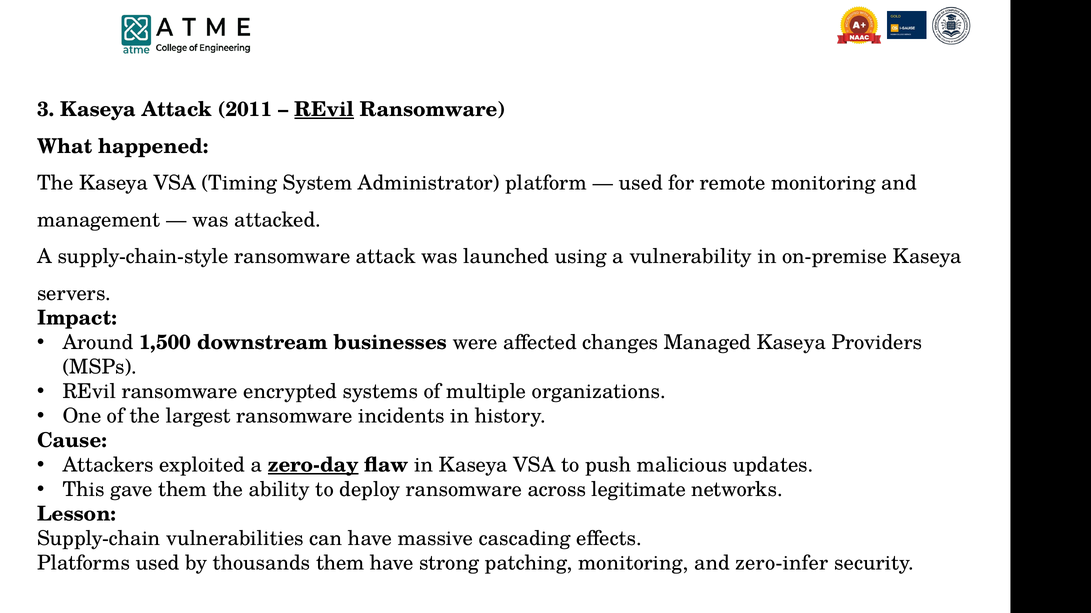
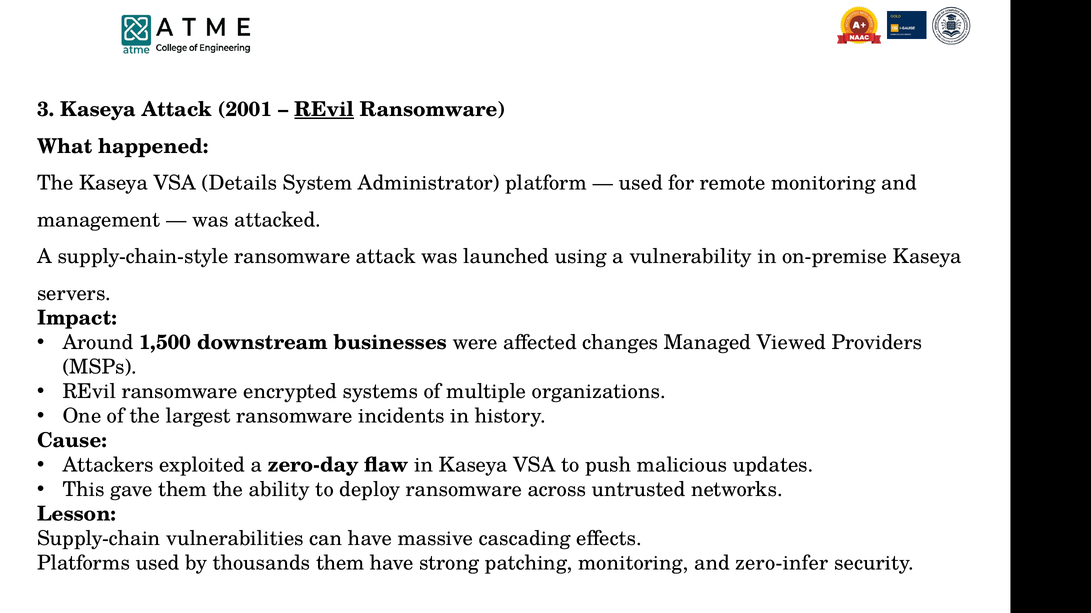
2011: 2011 -> 2001
Timing: Timing -> Details
Managed Kaseya: Kaseya -> Viewed
zero-day underline: present -> none
legitimate: legitimate -> untrusted
